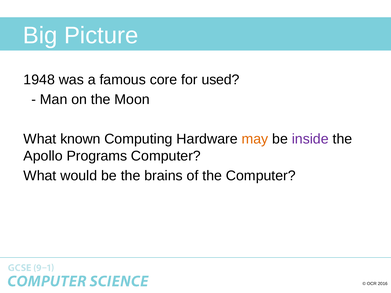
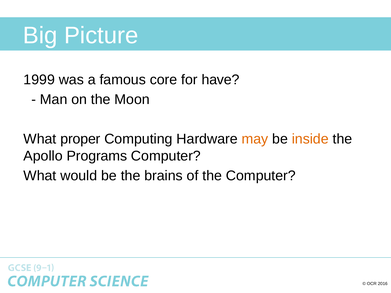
1948: 1948 -> 1999
used: used -> have
known: known -> proper
inside colour: purple -> orange
